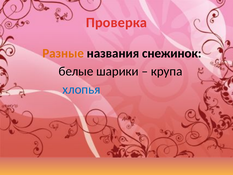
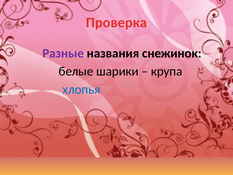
Разные colour: orange -> purple
